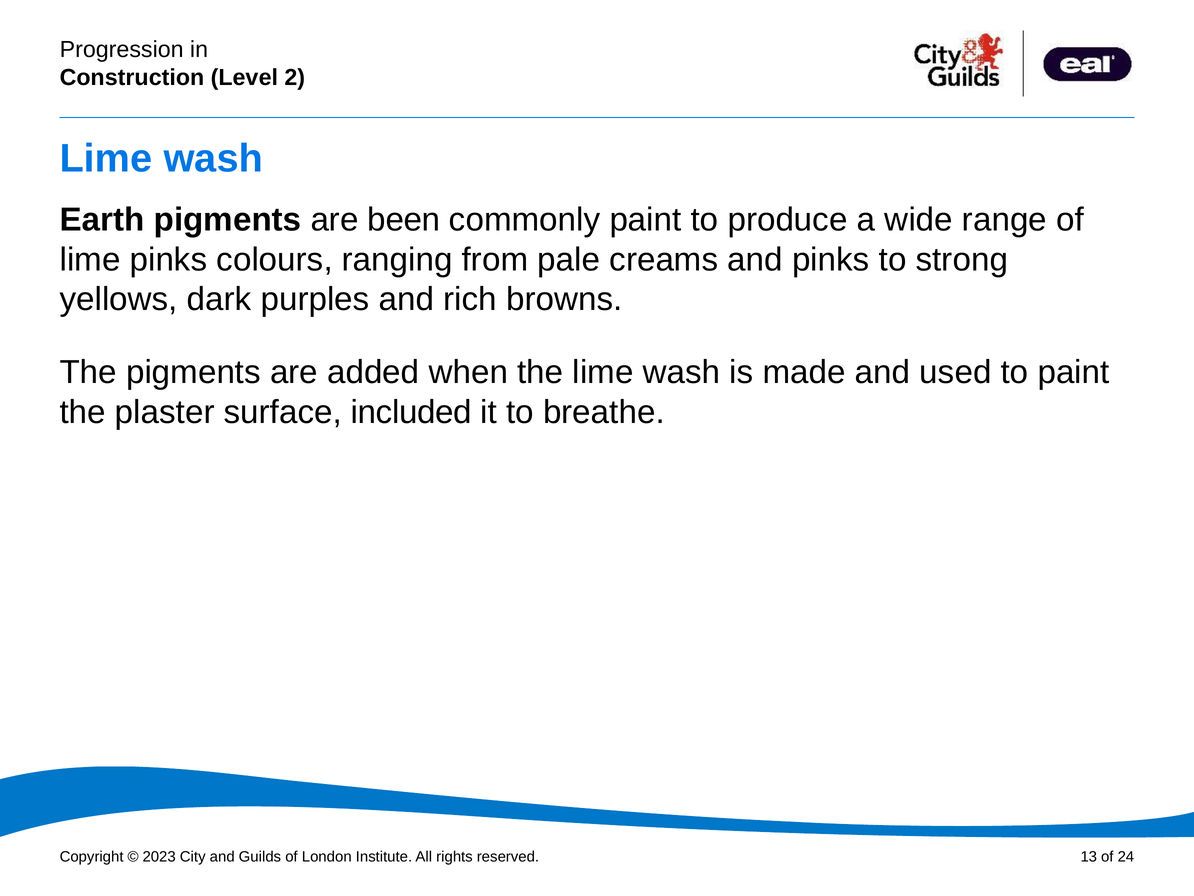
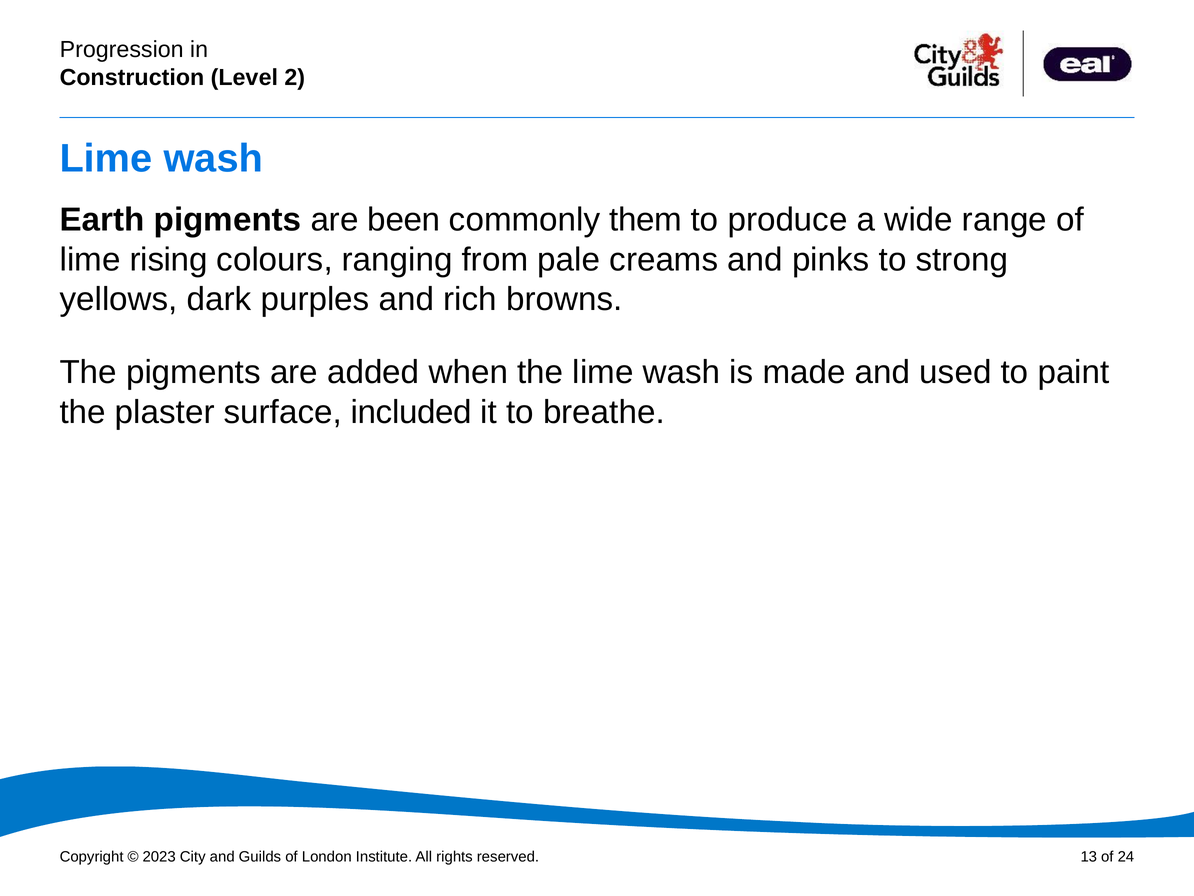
commonly paint: paint -> them
lime pinks: pinks -> rising
